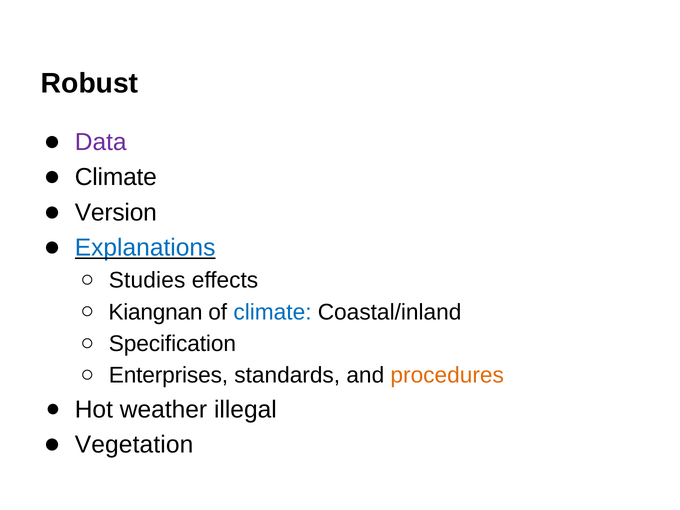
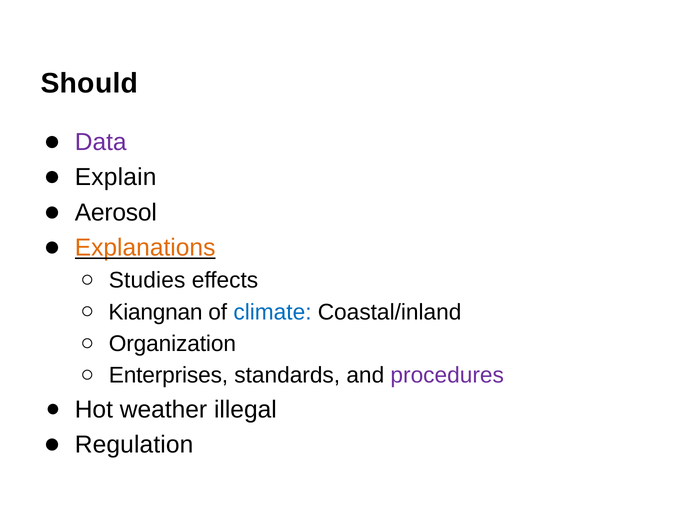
Robust: Robust -> Should
Climate at (116, 177): Climate -> Explain
Version: Version -> Aerosol
Explanations colour: blue -> orange
Specification: Specification -> Organization
procedures colour: orange -> purple
Vegetation: Vegetation -> Regulation
